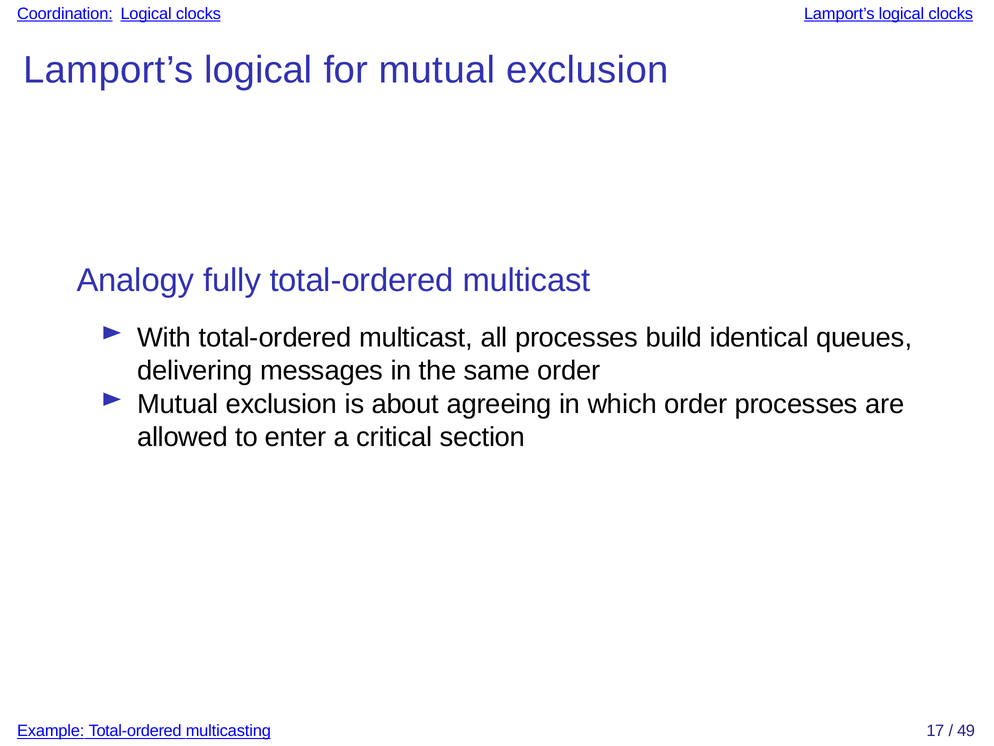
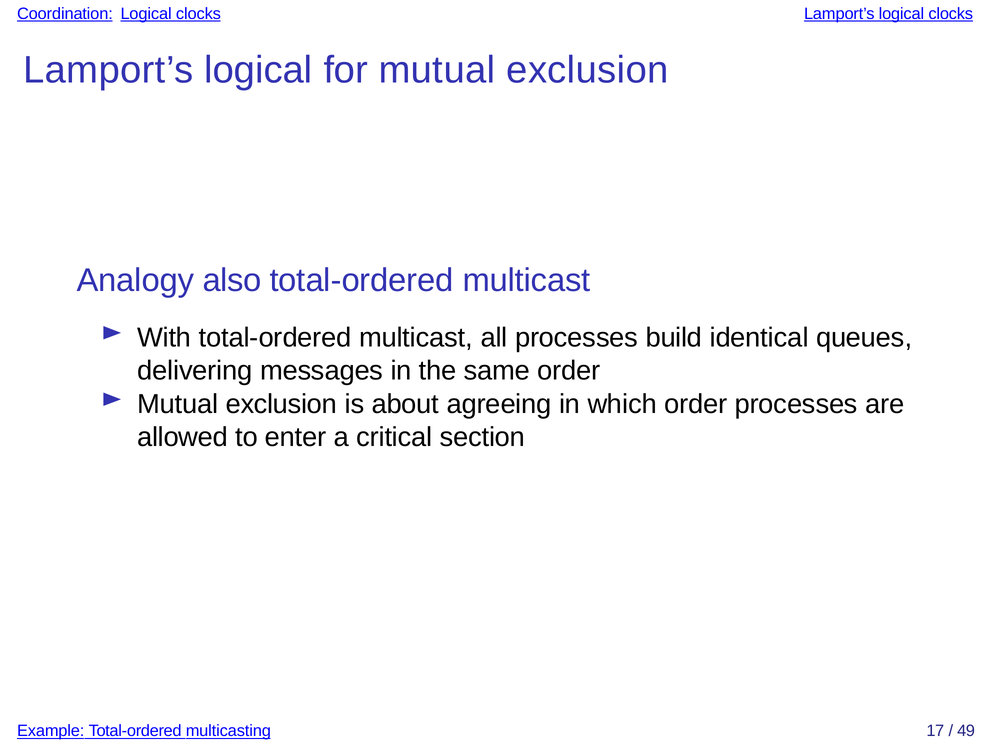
fully: fully -> also
